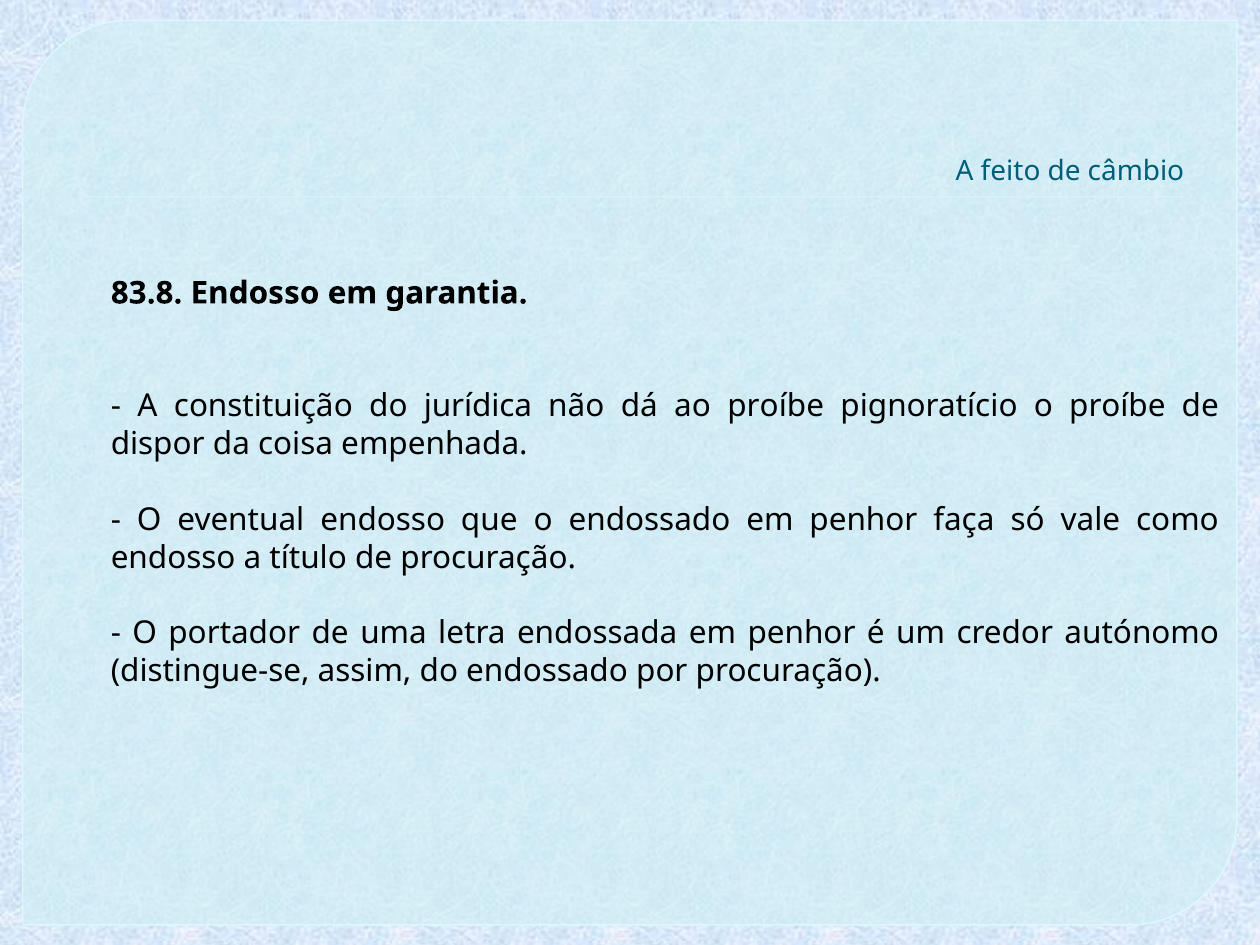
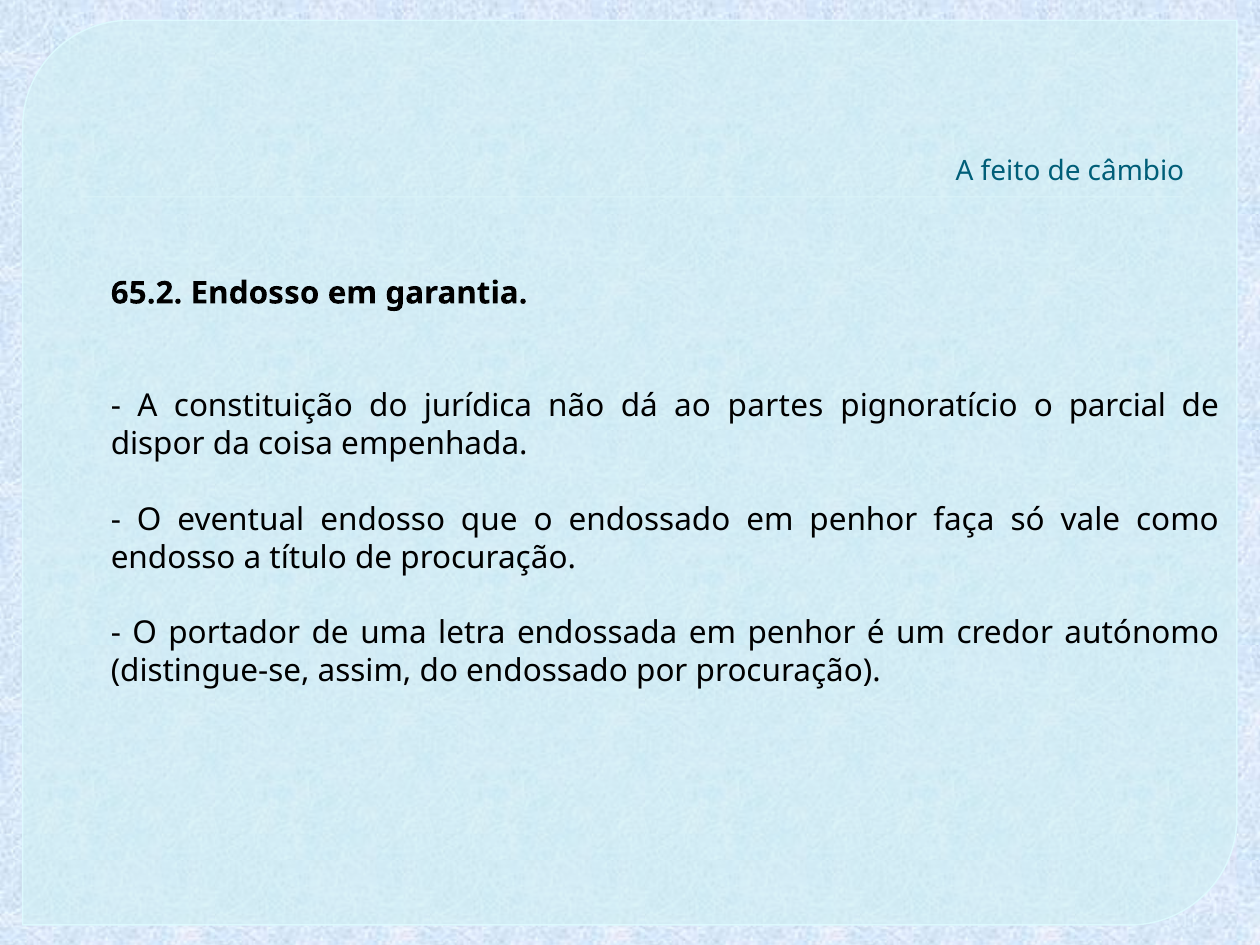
83.8: 83.8 -> 65.2
ao proíbe: proíbe -> partes
o proíbe: proíbe -> parcial
